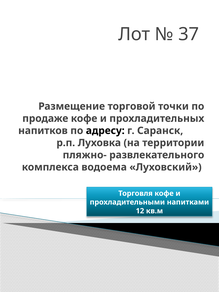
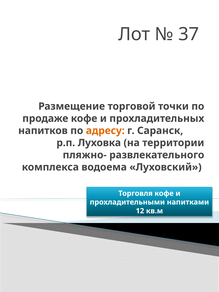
адресу colour: black -> orange
